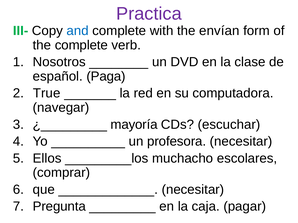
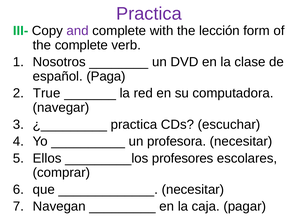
and colour: blue -> purple
envían: envían -> lección
mayoría at (134, 125): mayoría -> practica
muchacho: muchacho -> profesores
Pregunta: Pregunta -> Navegan
